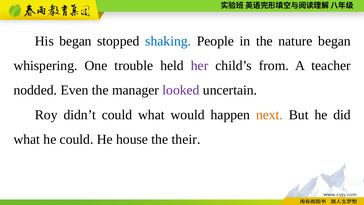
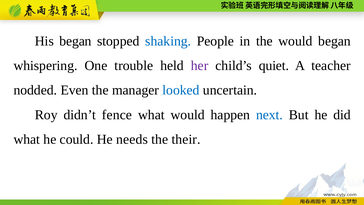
the nature: nature -> would
from: from -> quiet
looked colour: purple -> blue
didn’t could: could -> fence
next colour: orange -> blue
house: house -> needs
